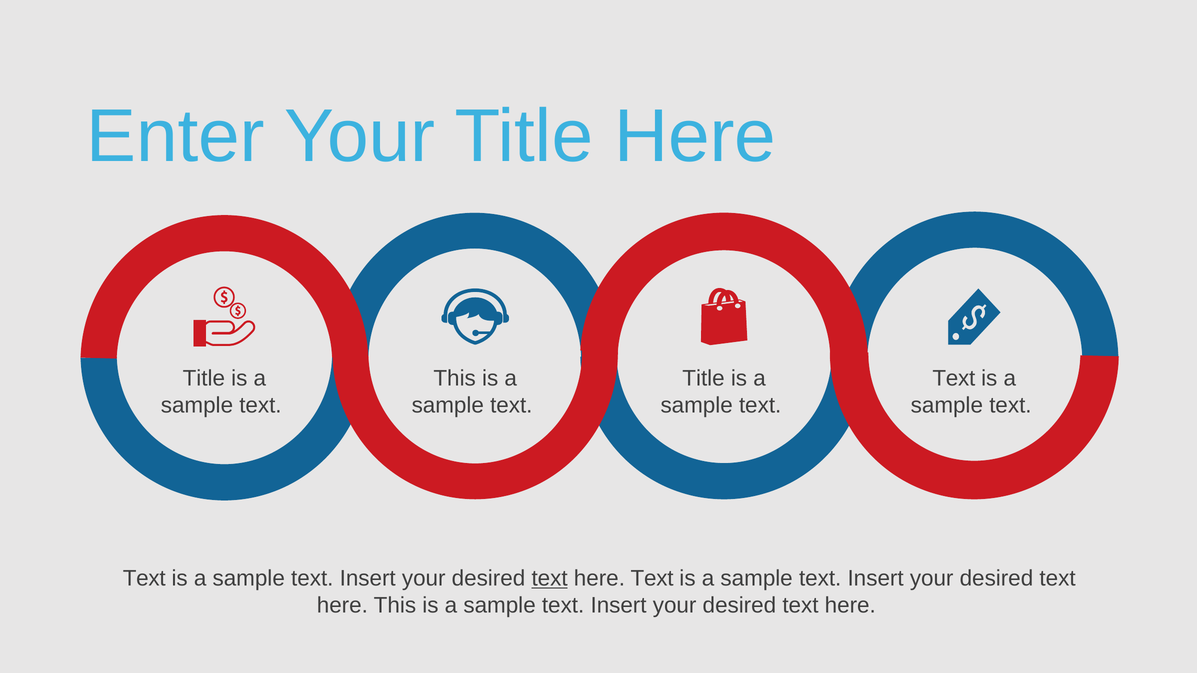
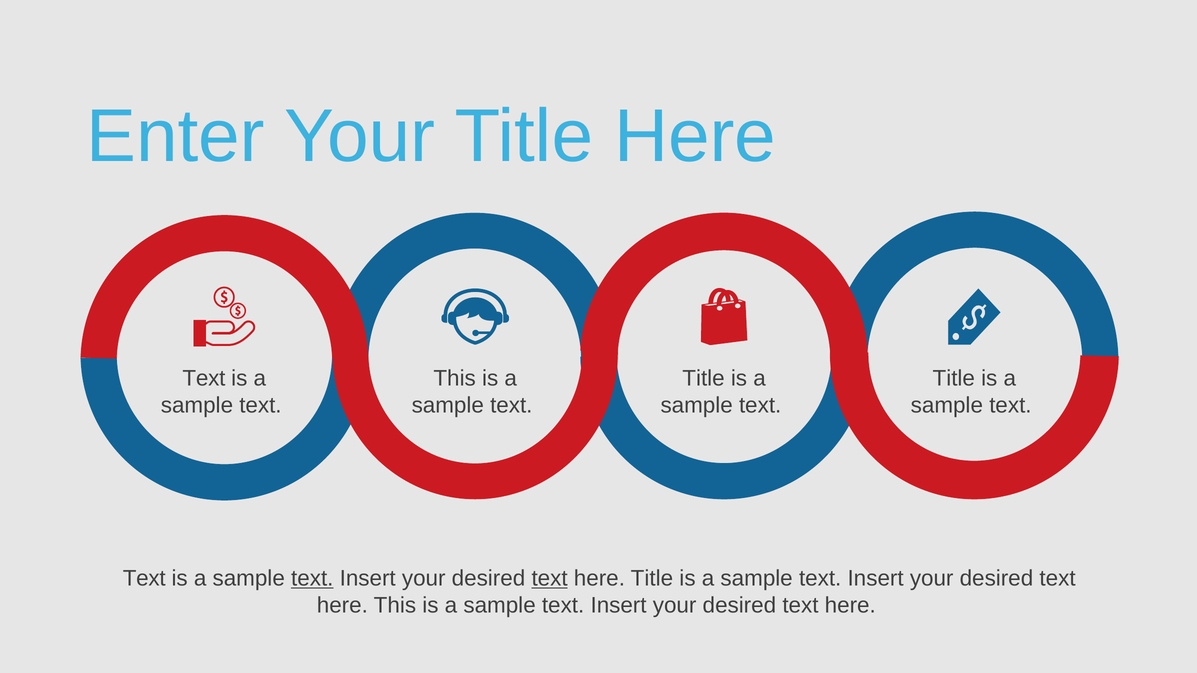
Title at (204, 378): Title -> Text
Text at (954, 378): Text -> Title
text at (312, 579) underline: none -> present
Text at (652, 579): Text -> Title
